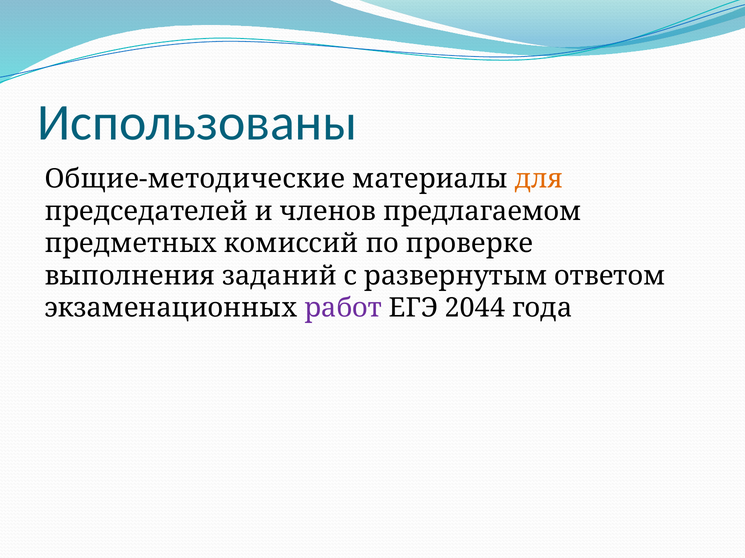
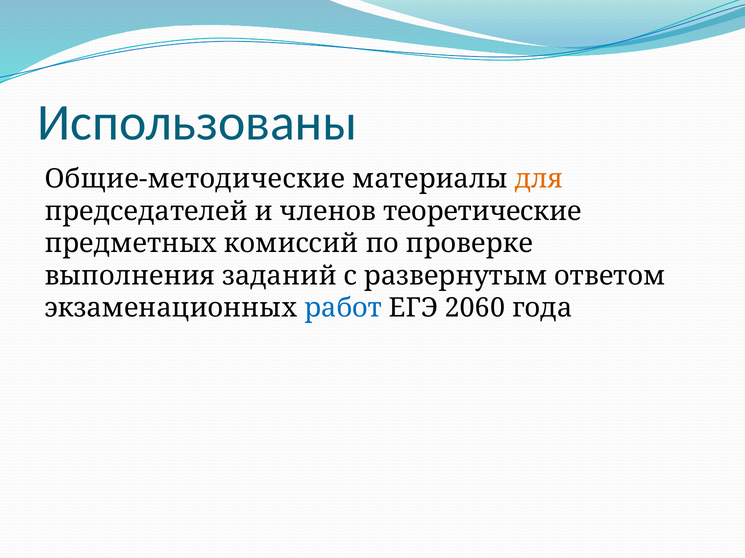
предлагаемом: предлагаемом -> теоретические
работ colour: purple -> blue
2044: 2044 -> 2060
